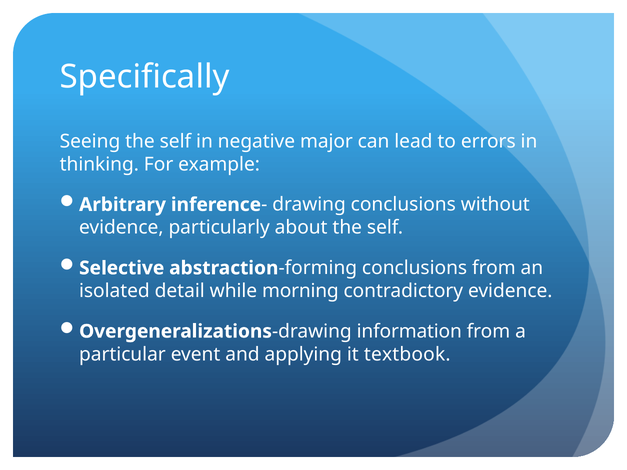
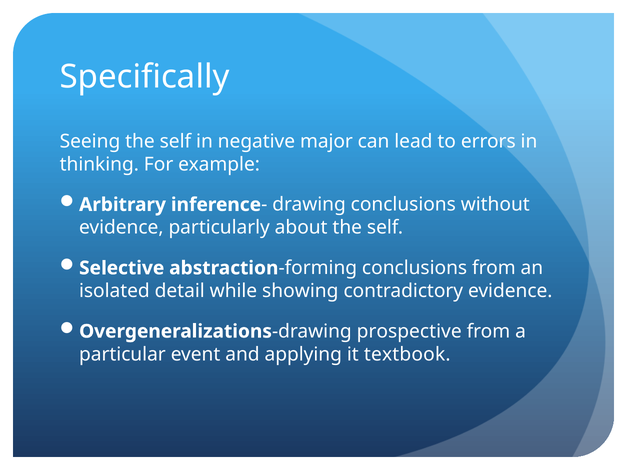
morning: morning -> showing
information: information -> prospective
